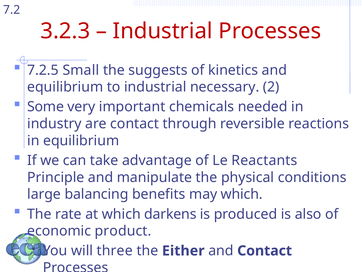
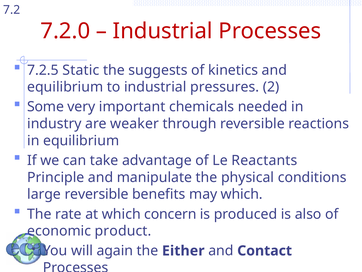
3.2.3: 3.2.3 -> 7.2.0
Small: Small -> Static
necessary: necessary -> pressures
are contact: contact -> weaker
large balancing: balancing -> reversible
darkens: darkens -> concern
three: three -> again
